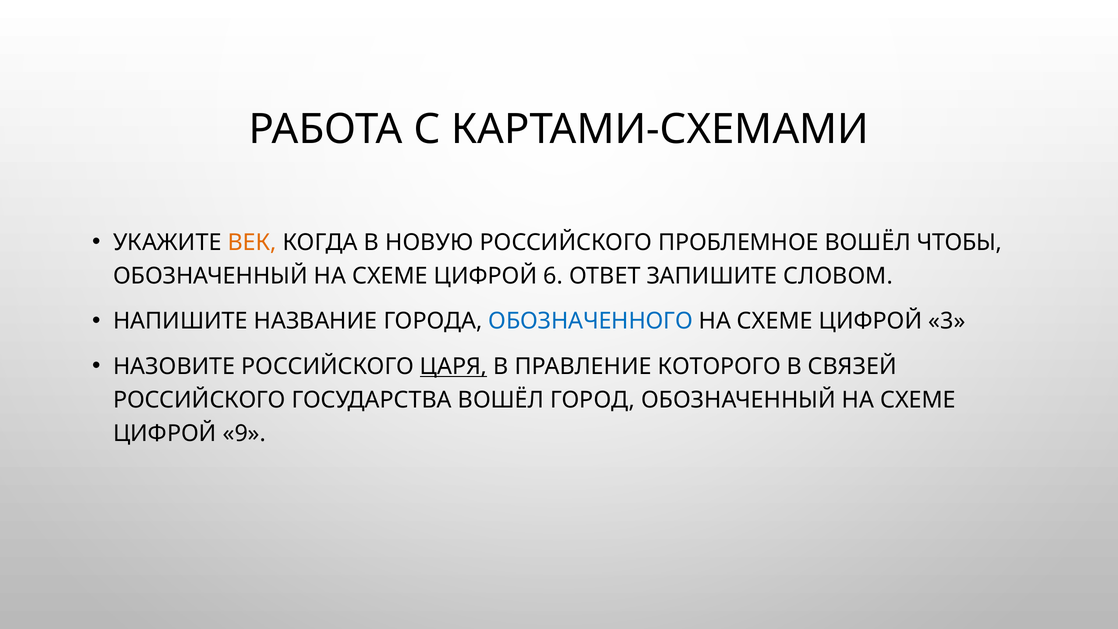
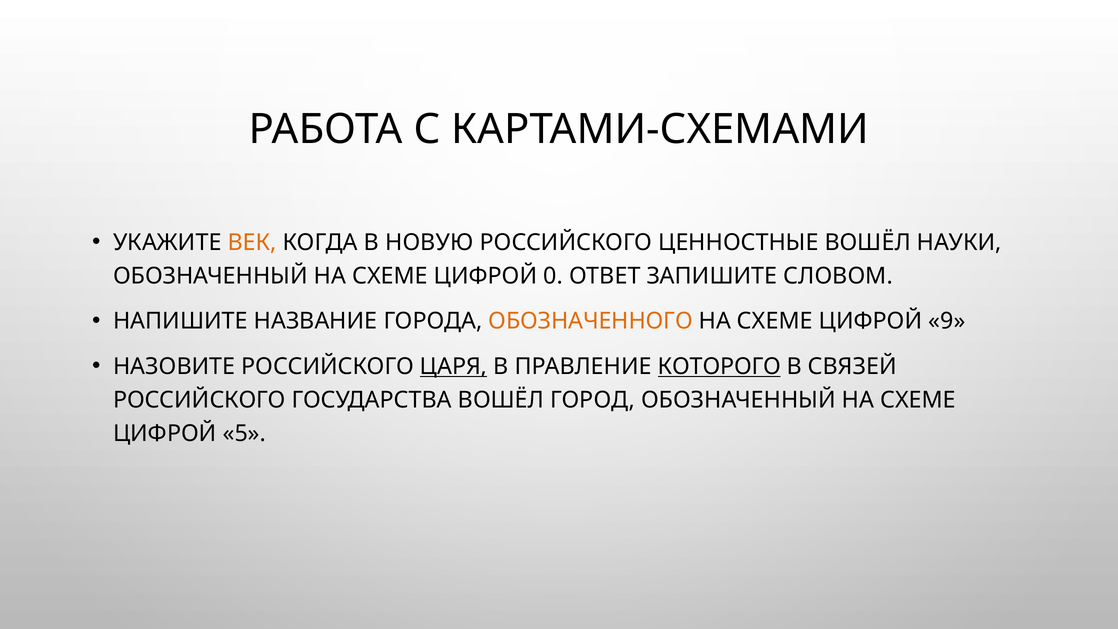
ПРОБЛЕМНОЕ: ПРОБЛЕМНОЕ -> ЦЕННОСТНЫЕ
ЧТОБЫ: ЧТОБЫ -> НАУКИ
6: 6 -> 0
ОБОЗНАЧЕННОГО colour: blue -> orange
3: 3 -> 9
КОТОРОГО underline: none -> present
9: 9 -> 5
